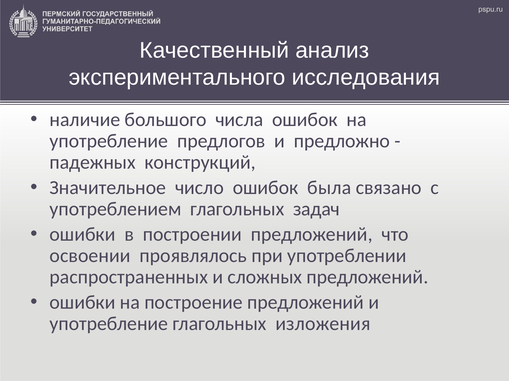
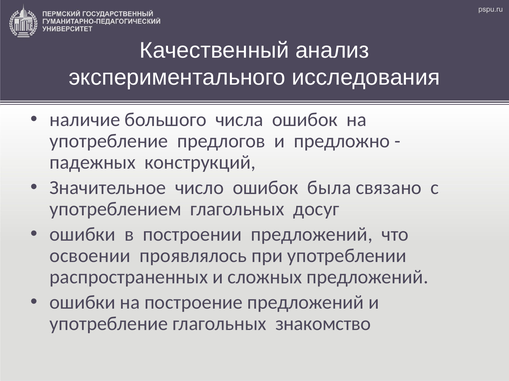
задач: задач -> досуг
изложения: изложения -> знакомство
